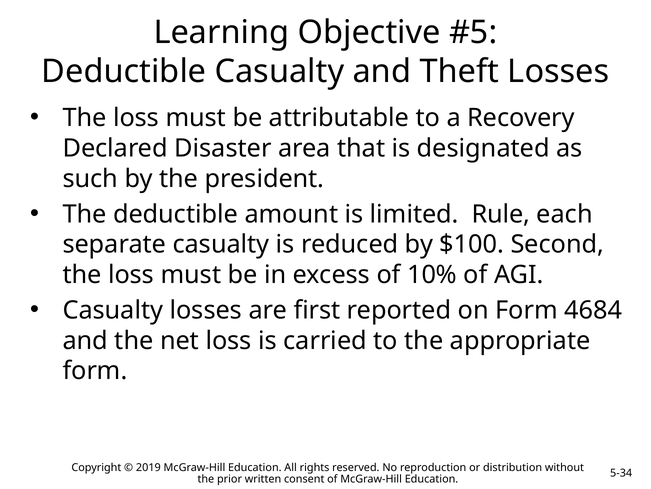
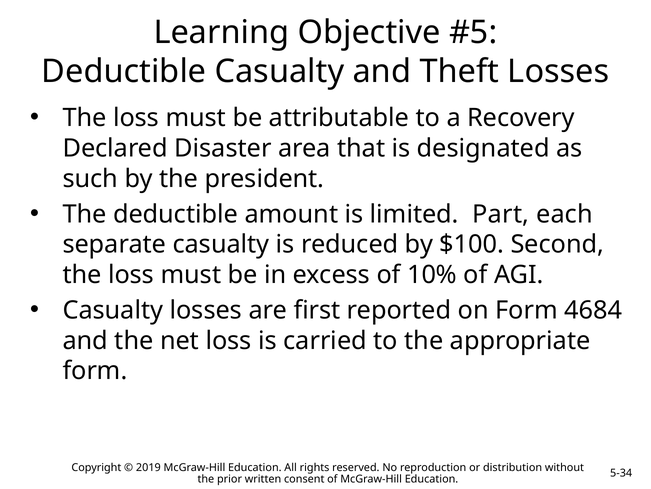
Rule: Rule -> Part
